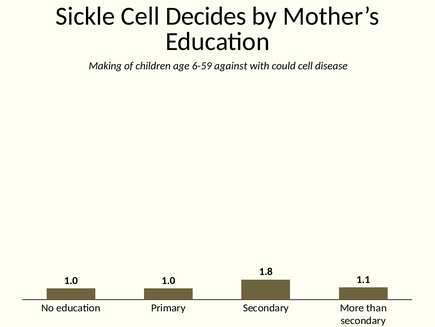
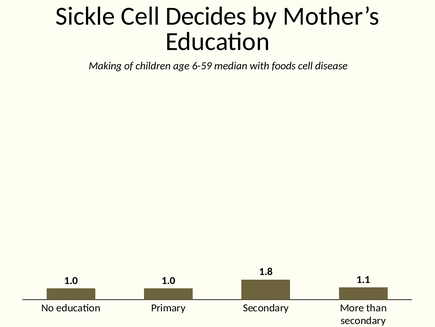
against: against -> median
could: could -> foods
